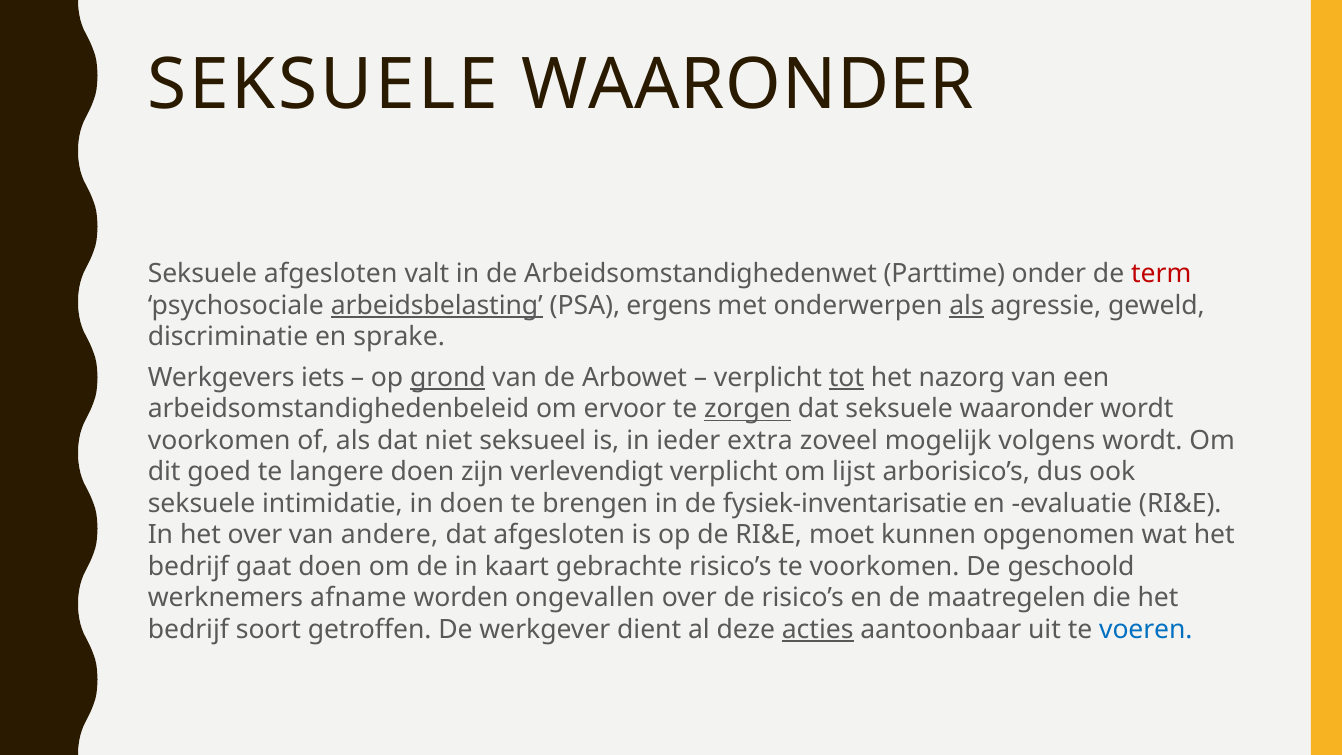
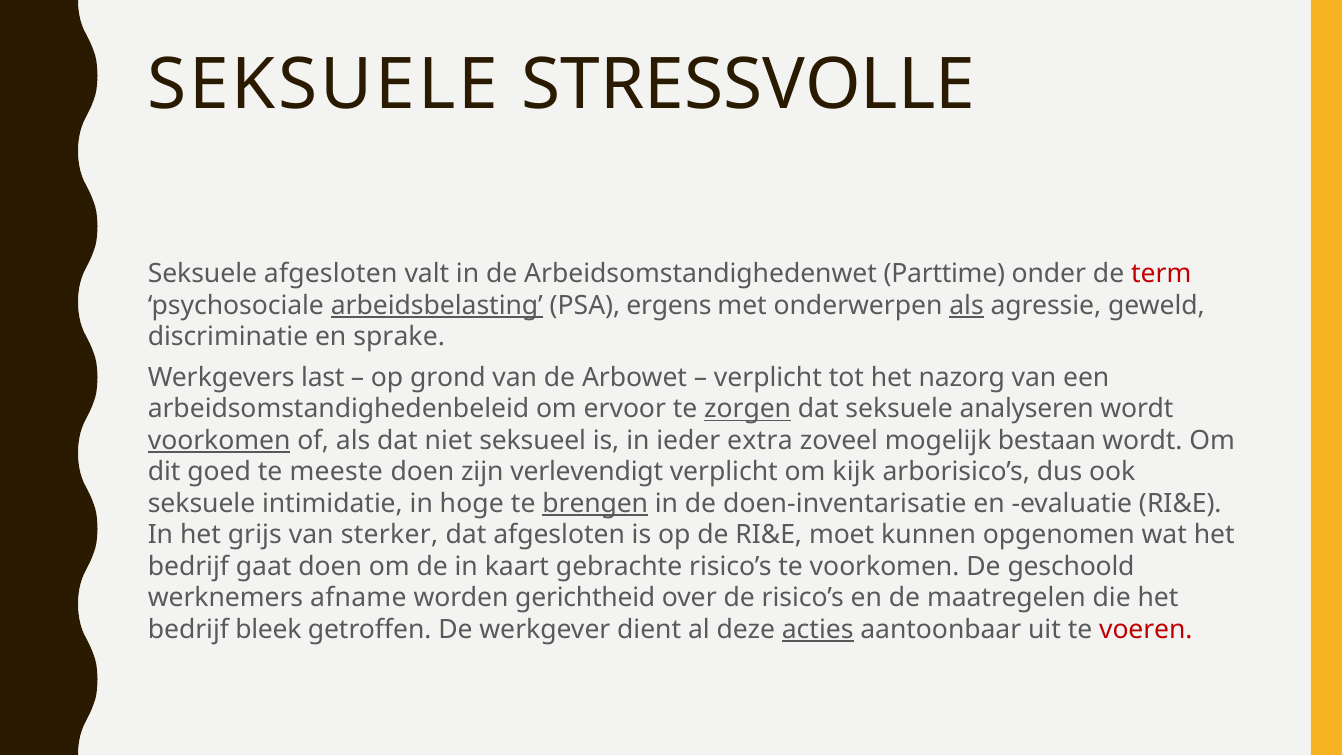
WAARONDER at (748, 85): WAARONDER -> STRESSVOLLE
iets: iets -> last
grond underline: present -> none
tot underline: present -> none
dat seksuele waaronder: waaronder -> analyseren
voorkomen at (219, 440) underline: none -> present
volgens: volgens -> bestaan
langere: langere -> meeste
lijst: lijst -> kijk
in doen: doen -> hoge
brengen underline: none -> present
fysiek-inventarisatie: fysiek-inventarisatie -> doen-inventarisatie
het over: over -> grijs
andere: andere -> sterker
ongevallen: ongevallen -> gerichtheid
soort: soort -> bleek
voeren colour: blue -> red
